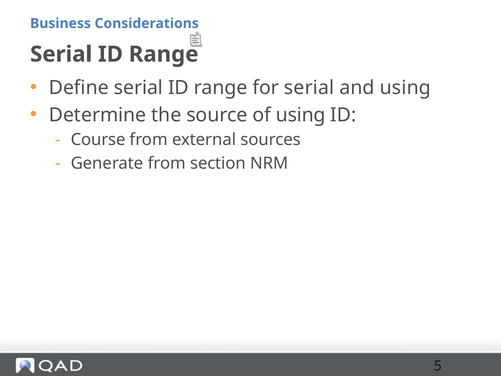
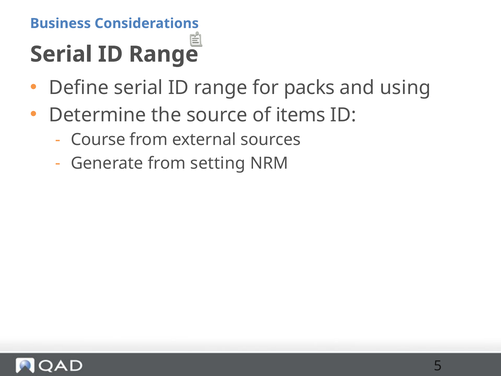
for serial: serial -> packs
of using: using -> items
section: section -> setting
